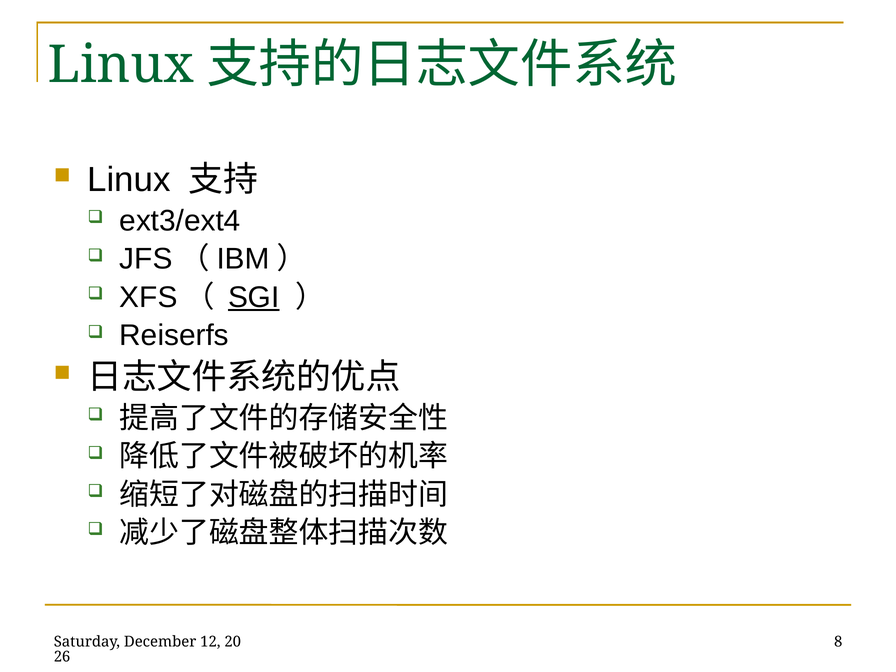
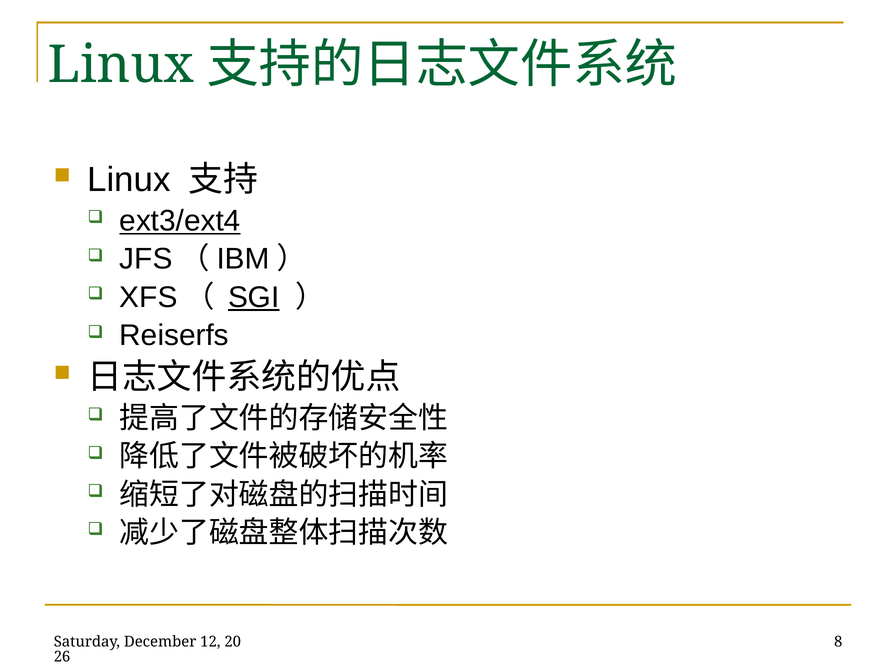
ext3/ext4 underline: none -> present
